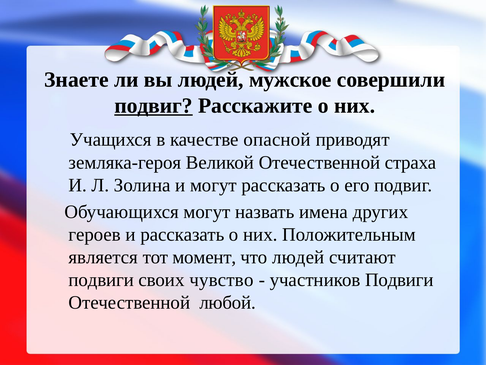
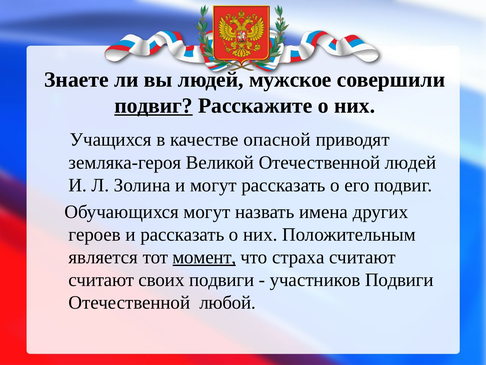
Отечественной страха: страха -> людей
момент underline: none -> present
что людей: людей -> страха
подвиги at (101, 279): подвиги -> считают
своих чувство: чувство -> подвиги
